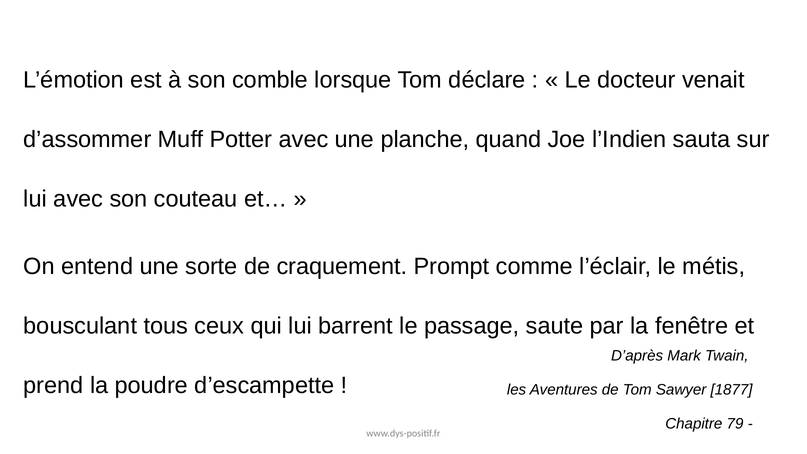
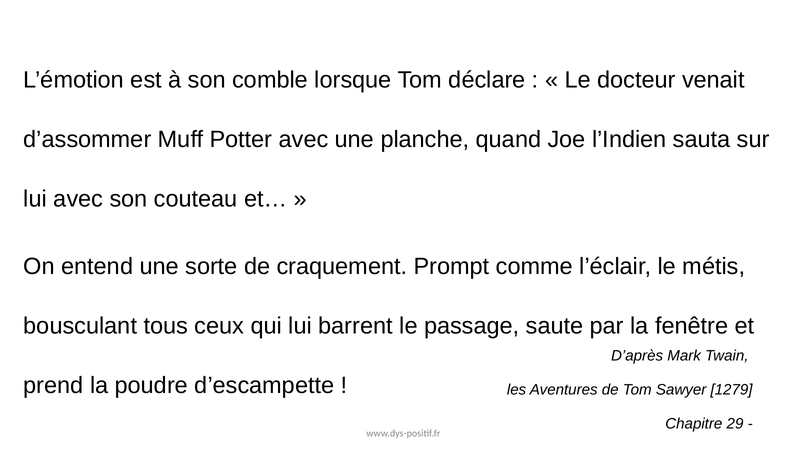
1877: 1877 -> 1279
79: 79 -> 29
